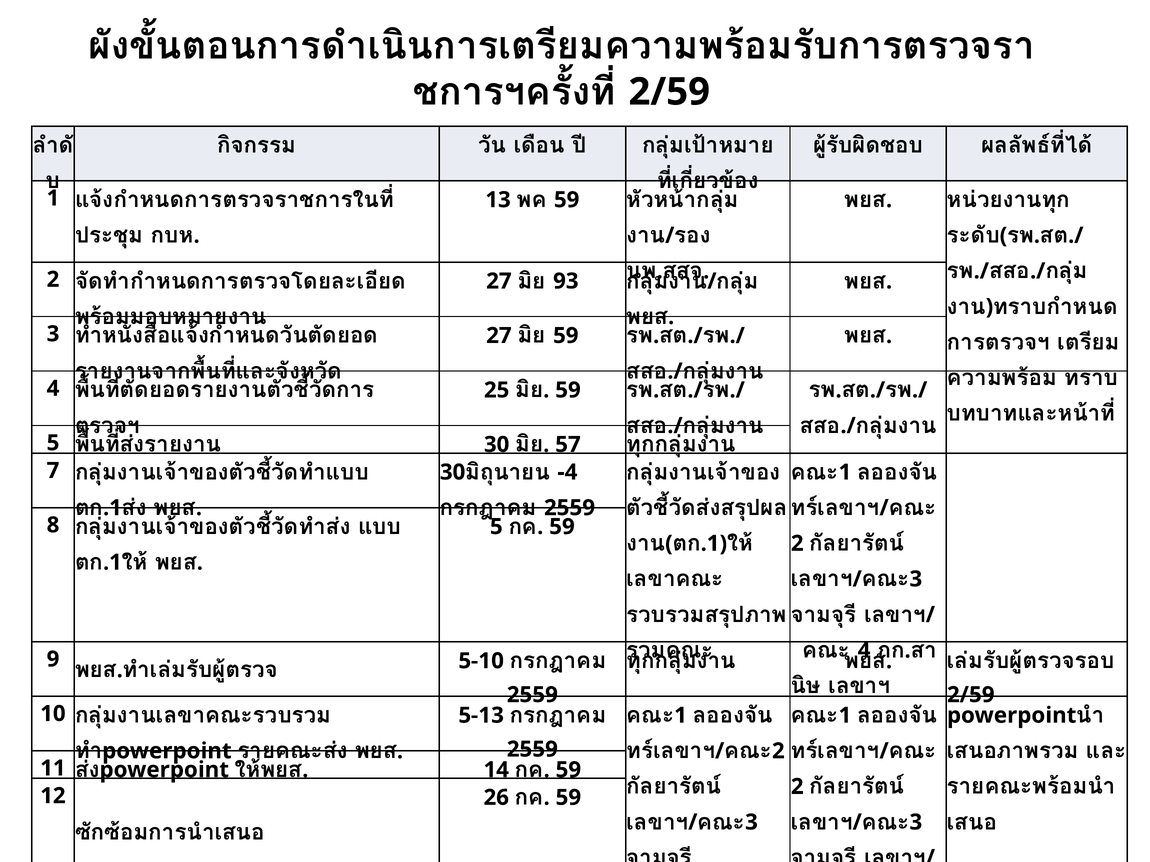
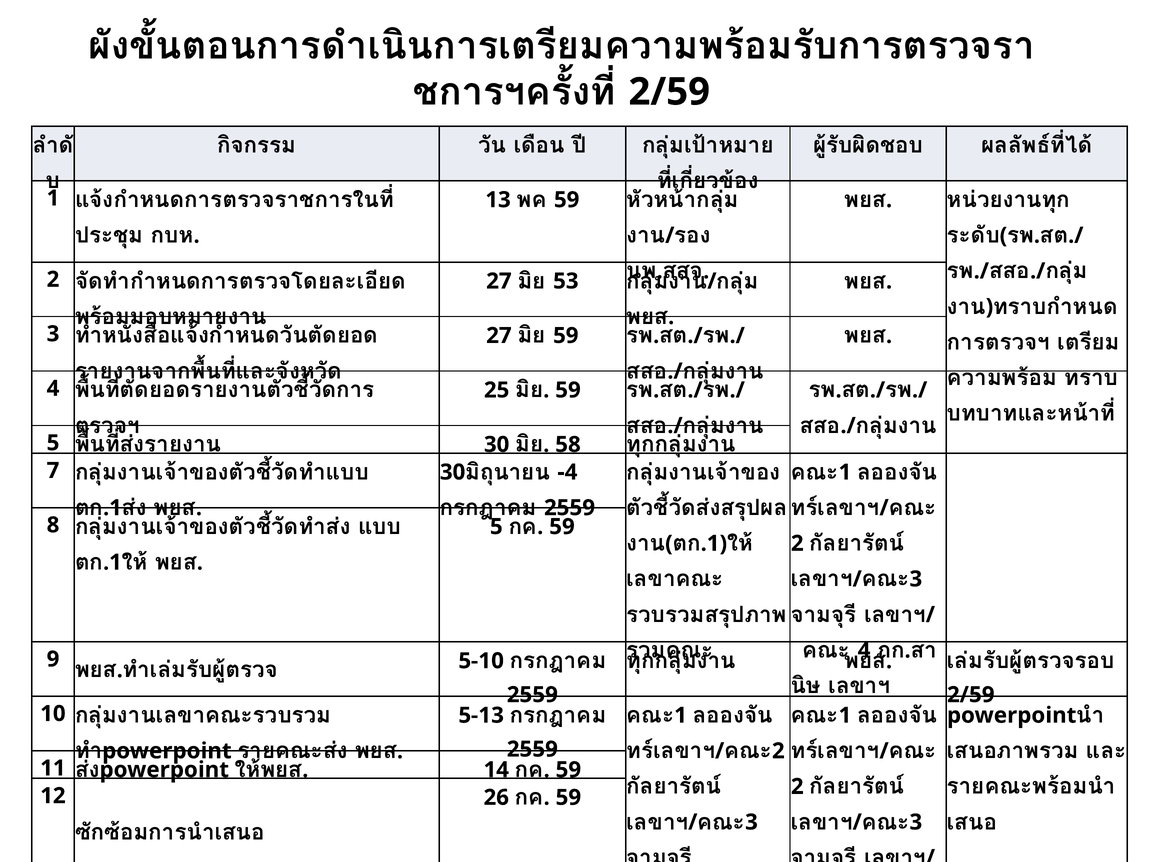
93: 93 -> 53
57: 57 -> 58
